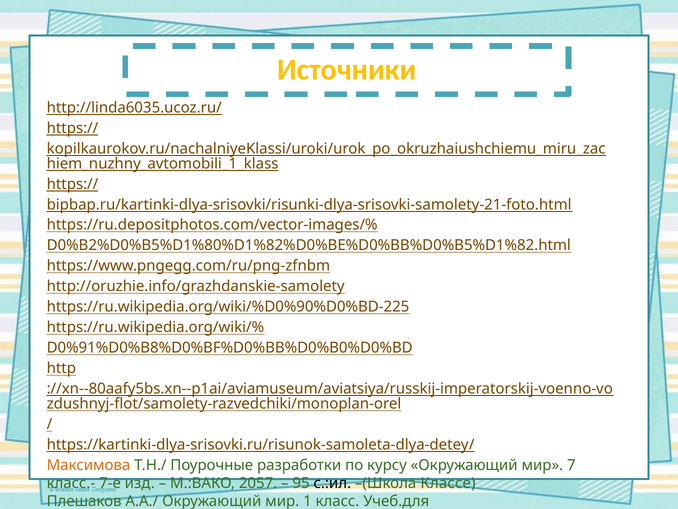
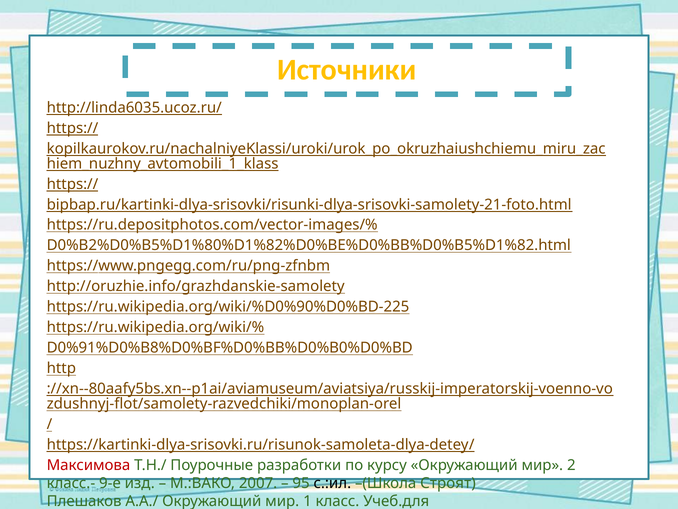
Максимова colour: orange -> red
7: 7 -> 2
7-е: 7-е -> 9-е
2057: 2057 -> 2007
Классе: Классе -> Строят
